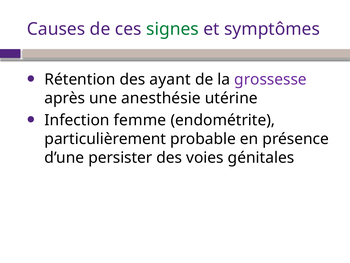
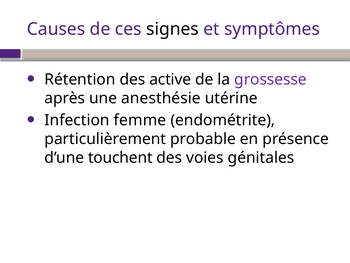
signes colour: green -> black
ayant: ayant -> active
persister: persister -> touchent
